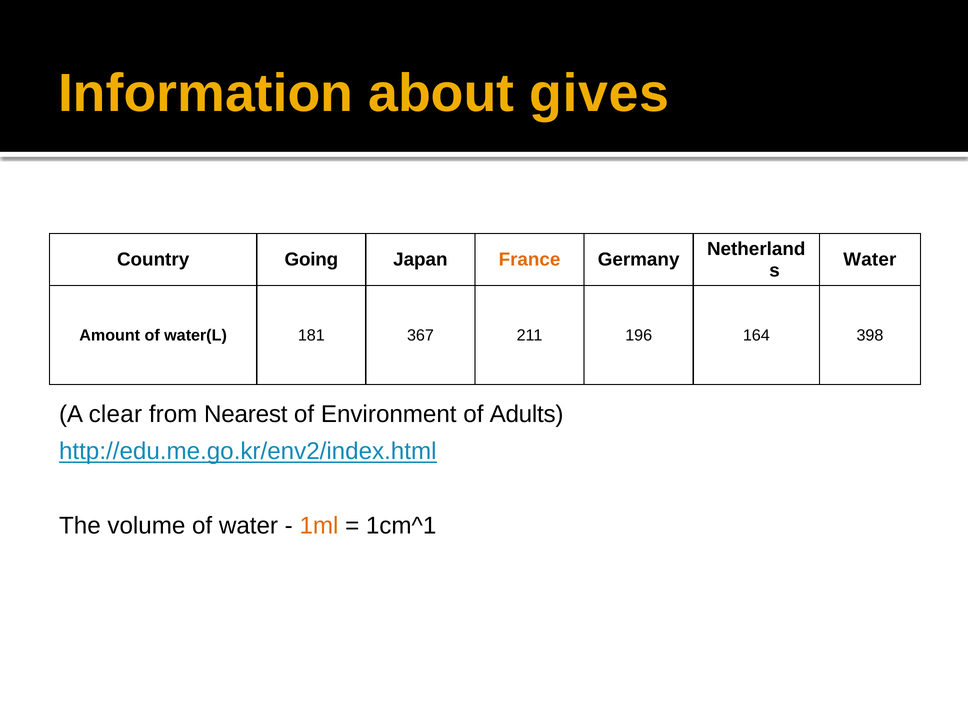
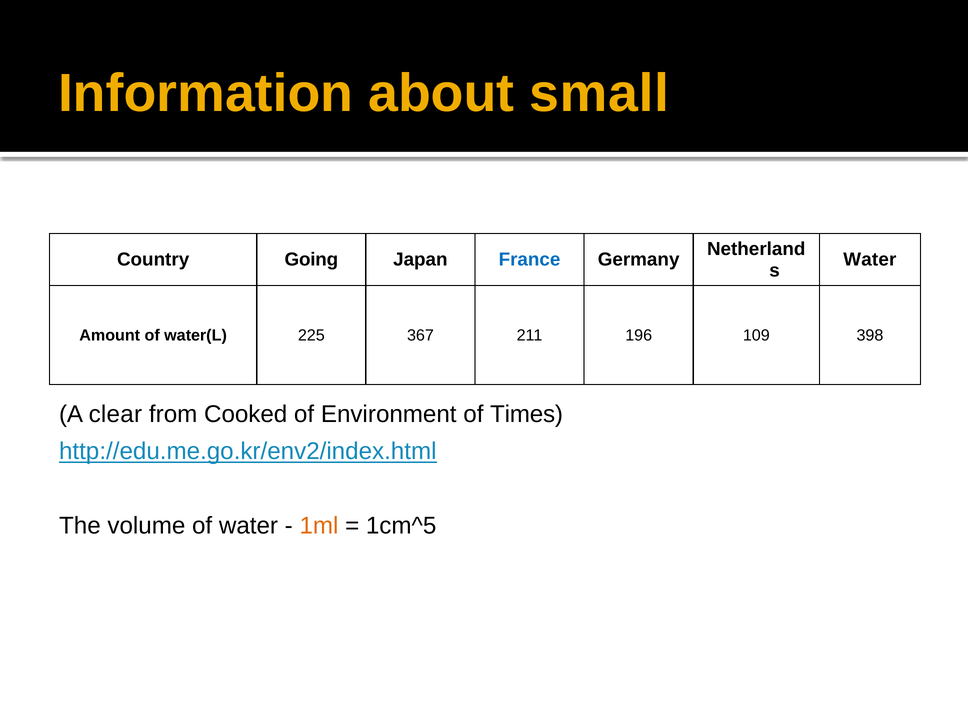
gives: gives -> small
France colour: orange -> blue
181: 181 -> 225
164: 164 -> 109
Nearest: Nearest -> Cooked
Adults: Adults -> Times
1cm^1: 1cm^1 -> 1cm^5
